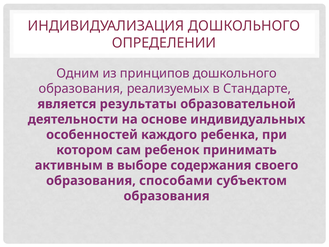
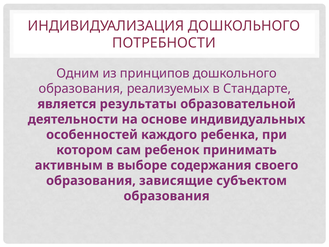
ОПРЕДЕЛЕНИИ: ОПРЕДЕЛЕНИИ -> ПОТРЕБНОСТИ
способами: способами -> зависящие
